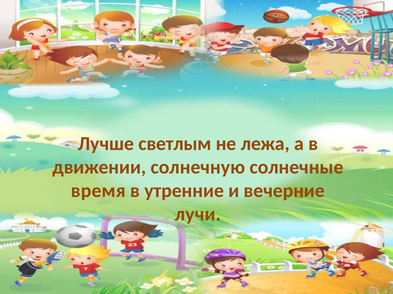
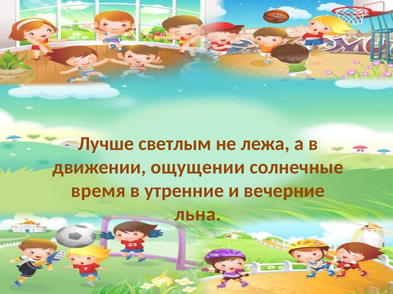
солнечную: солнечную -> ощущении
лучи: лучи -> льна
